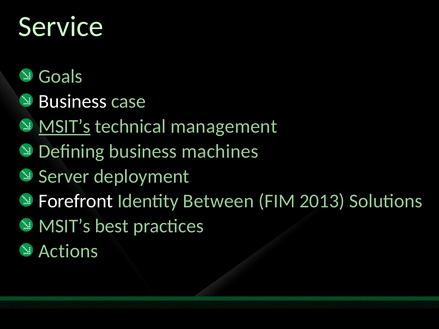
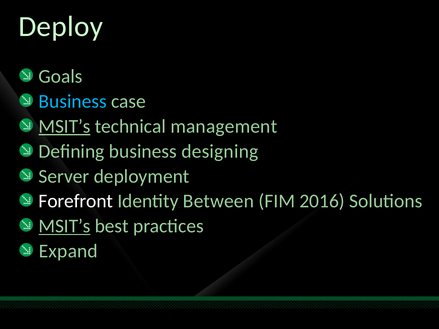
Service: Service -> Deploy
Business at (73, 101) colour: white -> light blue
machines: machines -> designing
2013: 2013 -> 2016
MSIT’s at (64, 226) underline: none -> present
Actions: Actions -> Expand
